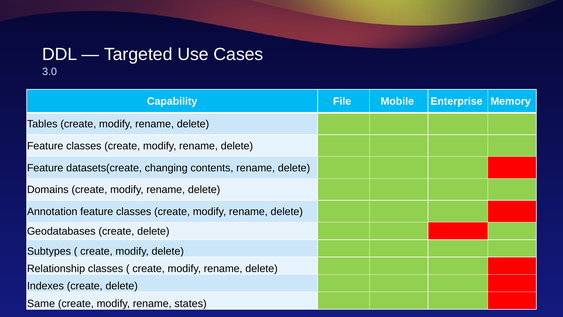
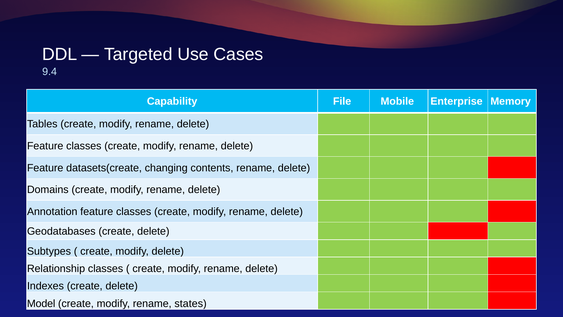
3.0: 3.0 -> 9.4
Same: Same -> Model
